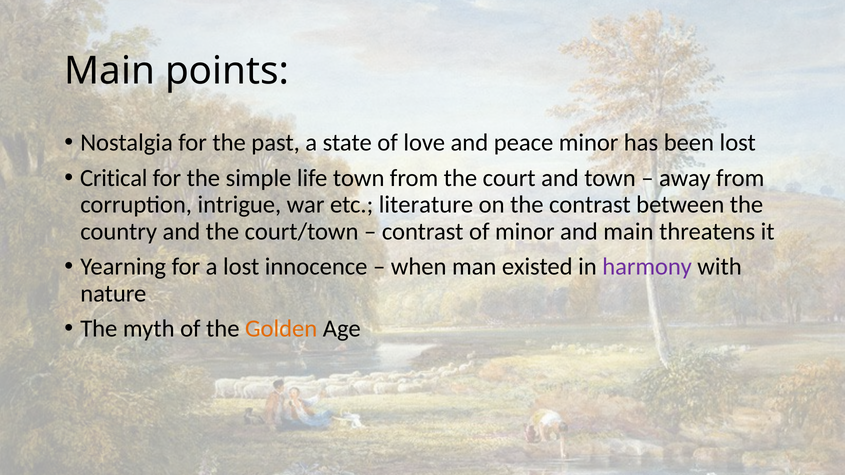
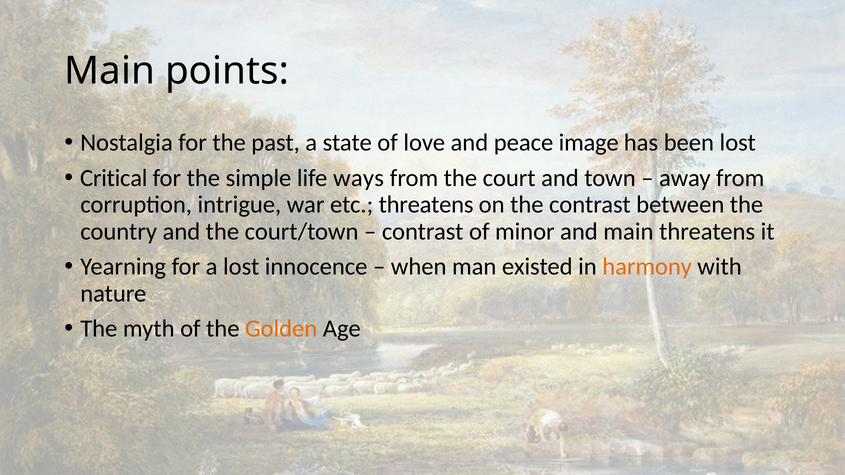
peace minor: minor -> image
life town: town -> ways
etc literature: literature -> threatens
harmony colour: purple -> orange
